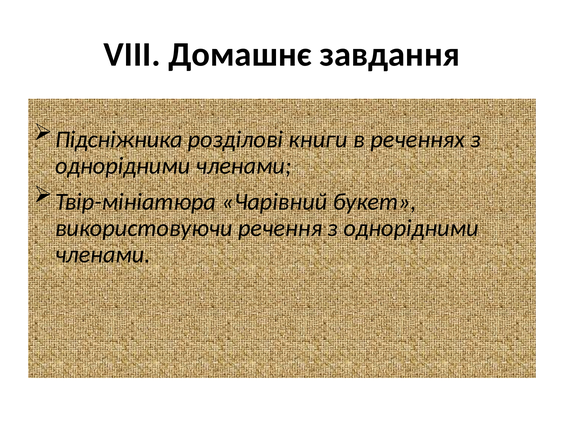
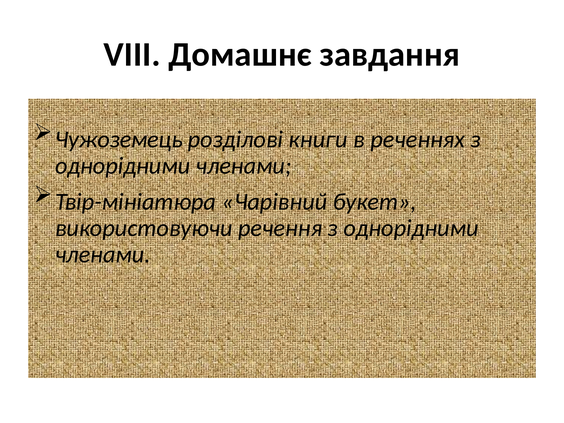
Підсніжника: Підсніжника -> Чужоземець
